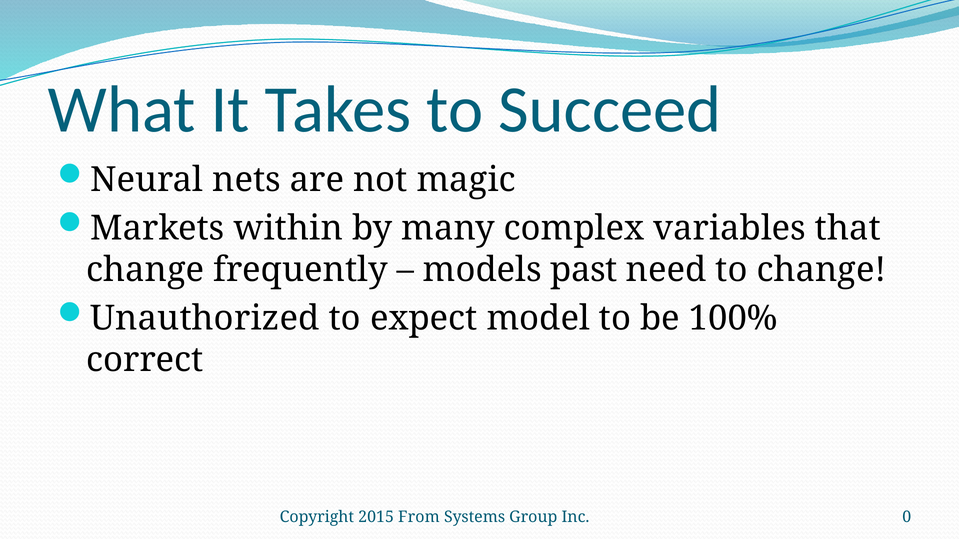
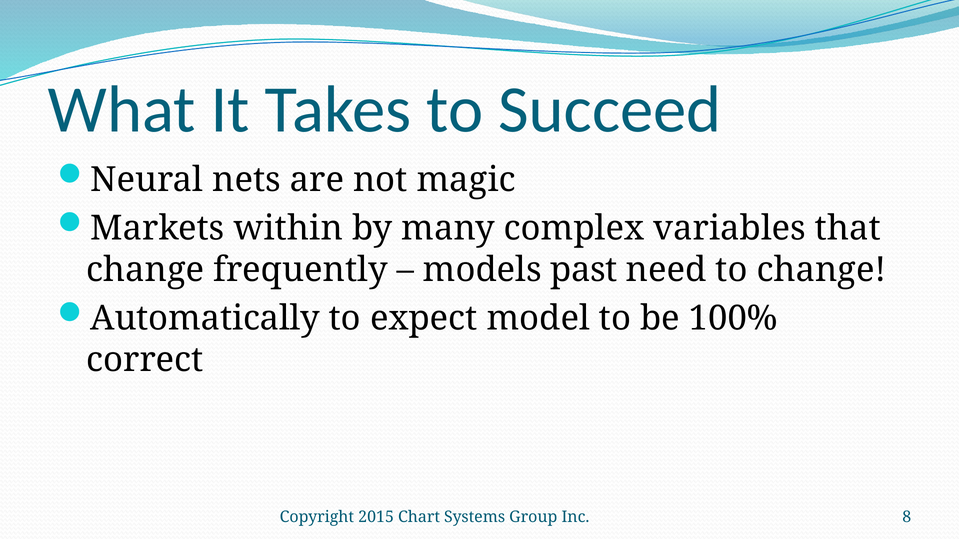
Unauthorized: Unauthorized -> Automatically
From: From -> Chart
0: 0 -> 8
